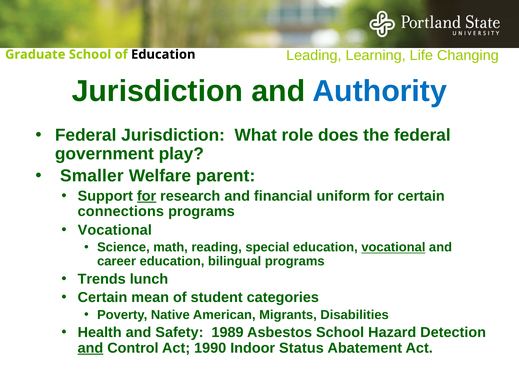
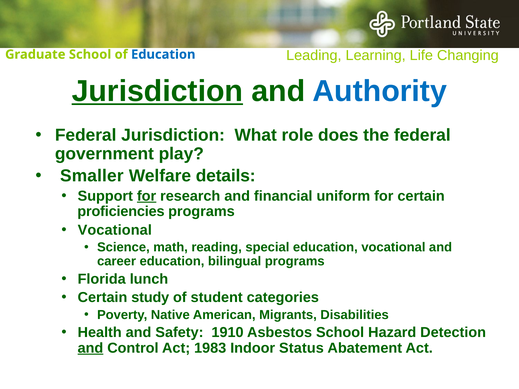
Education at (163, 54) colour: black -> blue
Jurisdiction at (157, 91) underline: none -> present
parent: parent -> details
connections: connections -> proficiencies
vocational at (393, 247) underline: present -> none
Trends: Trends -> Florida
mean: mean -> study
1989: 1989 -> 1910
1990: 1990 -> 1983
